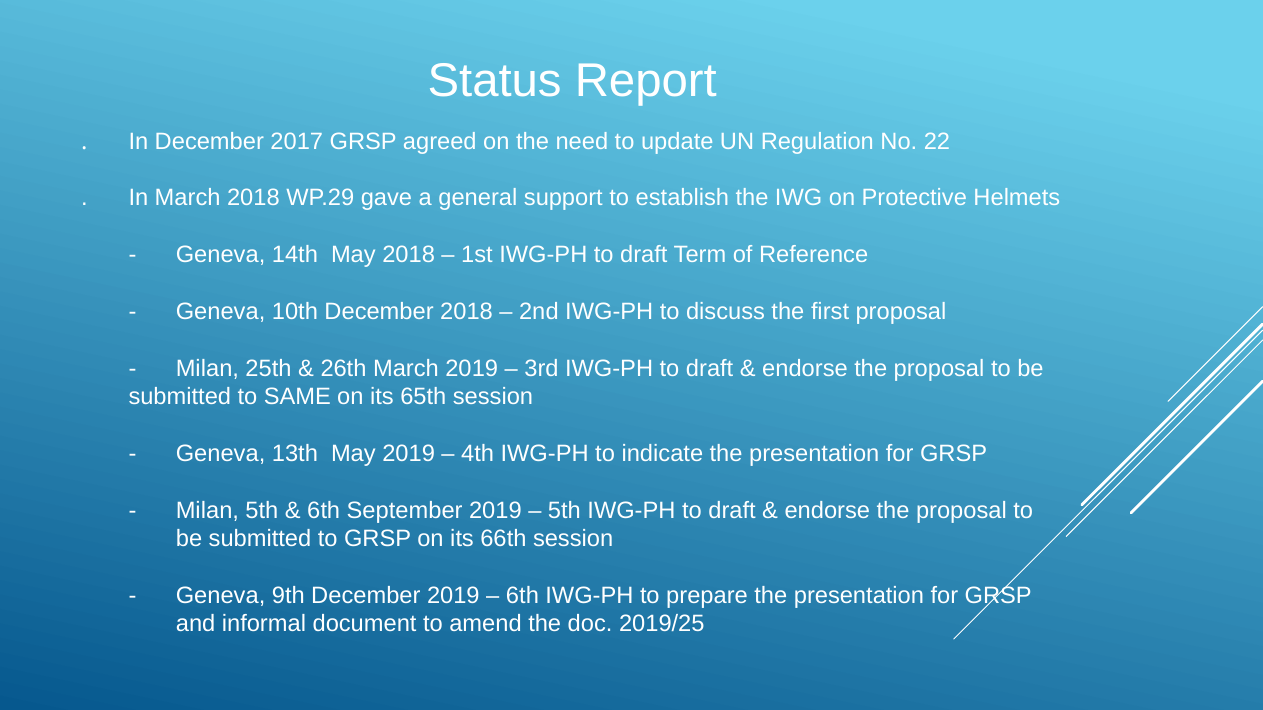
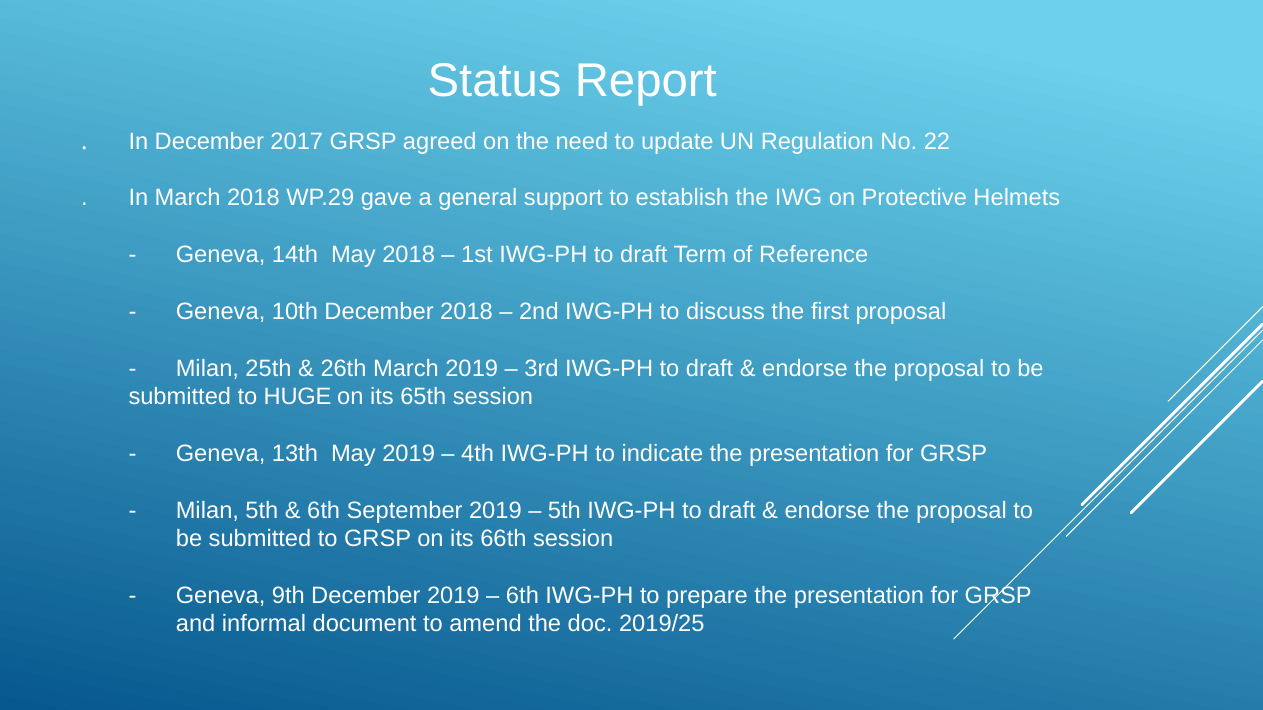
SAME: SAME -> HUGE
